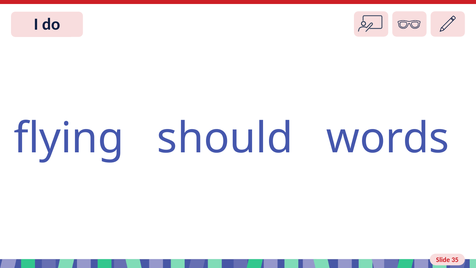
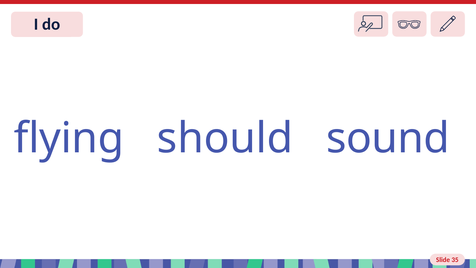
words: words -> sound
